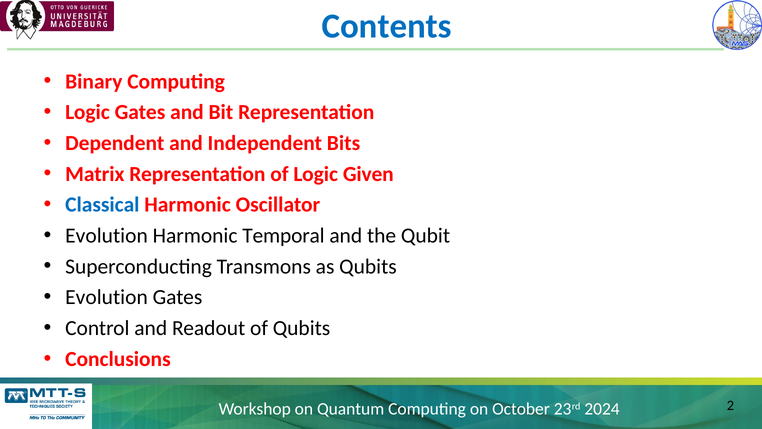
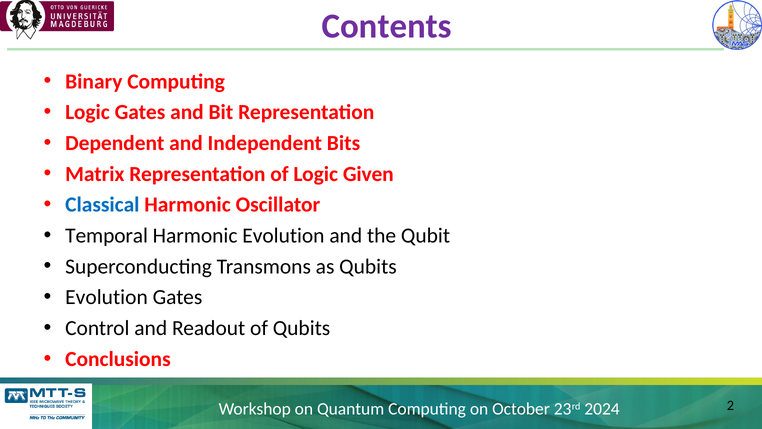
Contents colour: blue -> purple
Evolution at (106, 236): Evolution -> Temporal
Harmonic Temporal: Temporal -> Evolution
